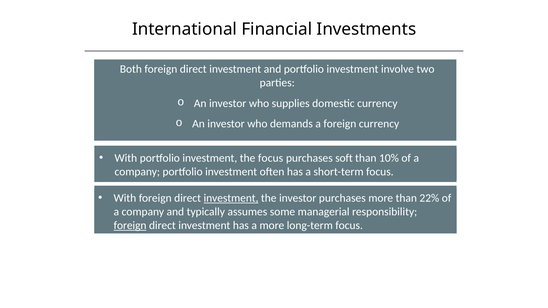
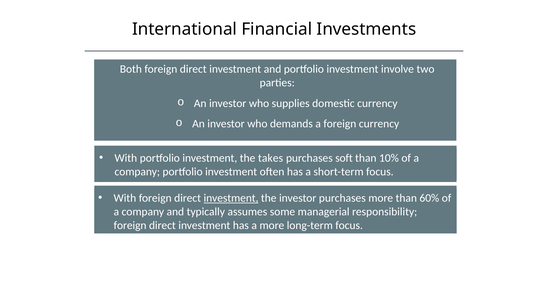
the focus: focus -> takes
22%: 22% -> 60%
foreign at (130, 226) underline: present -> none
